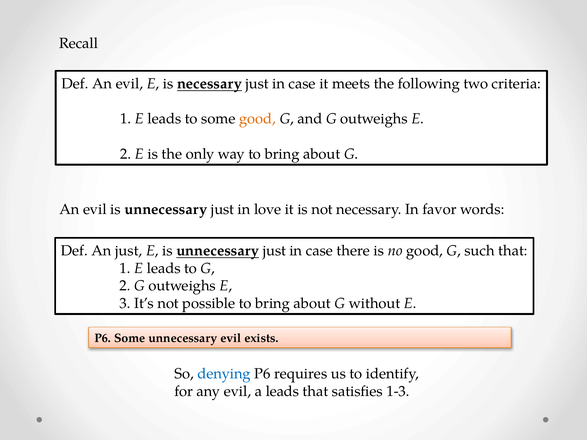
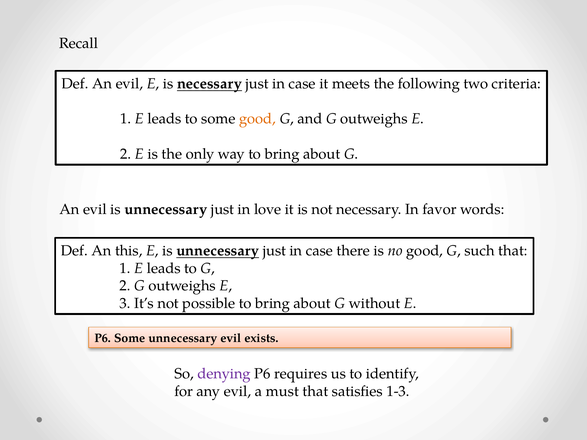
An just: just -> this
denying colour: blue -> purple
a leads: leads -> must
